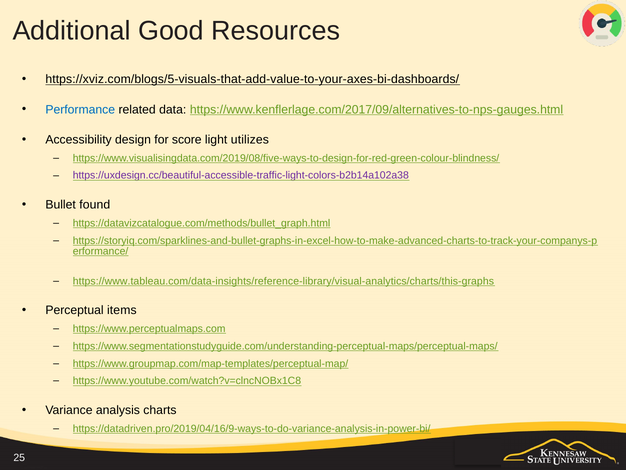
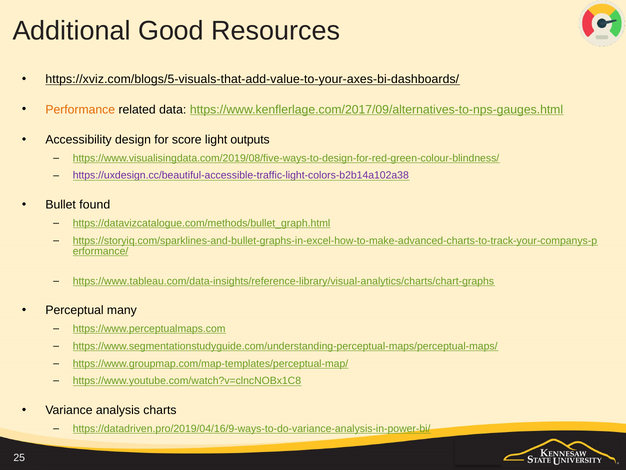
Performance colour: blue -> orange
utilizes: utilizes -> outputs
https://www.tableau.com/data-insights/reference-library/visual-analytics/charts/this-graphs: https://www.tableau.com/data-insights/reference-library/visual-analytics/charts/this-graphs -> https://www.tableau.com/data-insights/reference-library/visual-analytics/charts/chart-graphs
items: items -> many
